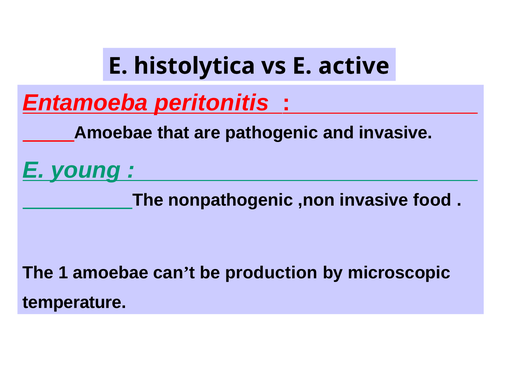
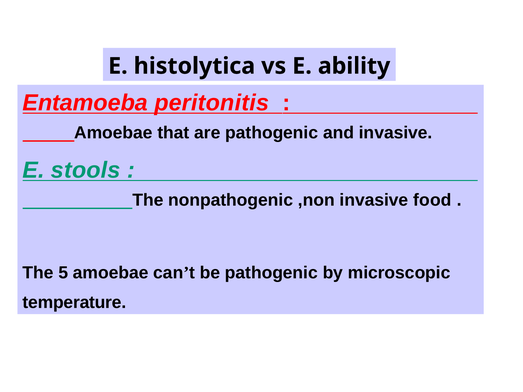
active: active -> ability
young: young -> stools
1: 1 -> 5
be production: production -> pathogenic
